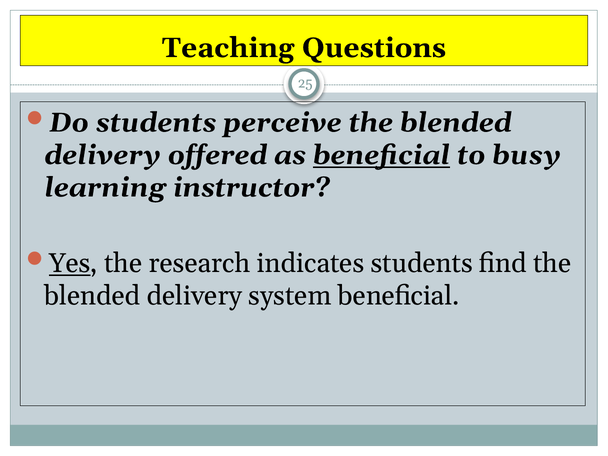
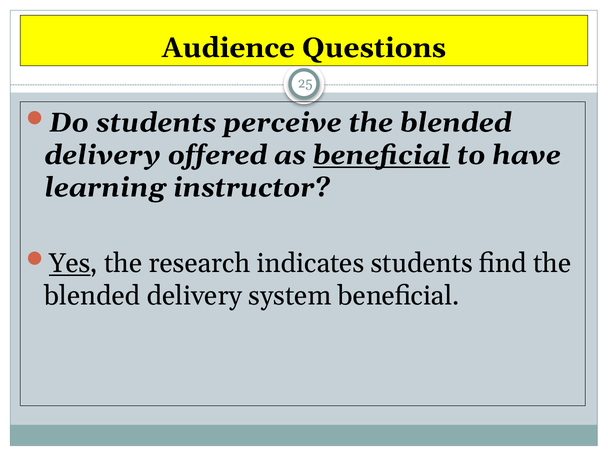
Teaching: Teaching -> Audience
busy: busy -> have
